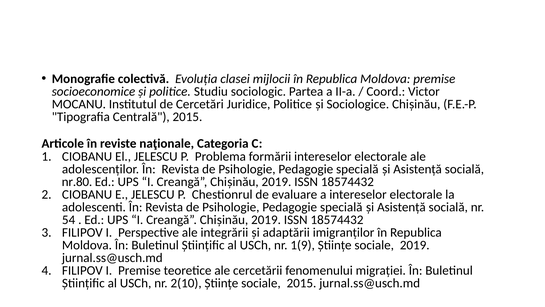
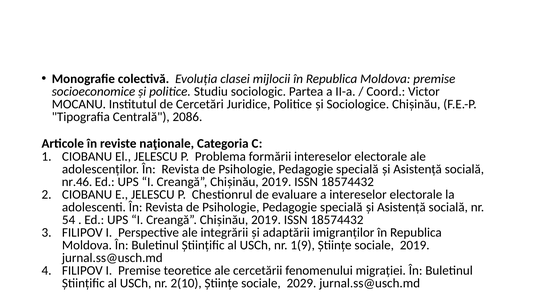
Centrală 2015: 2015 -> 2086
nr.80: nr.80 -> nr.46
sociale 2015: 2015 -> 2029
